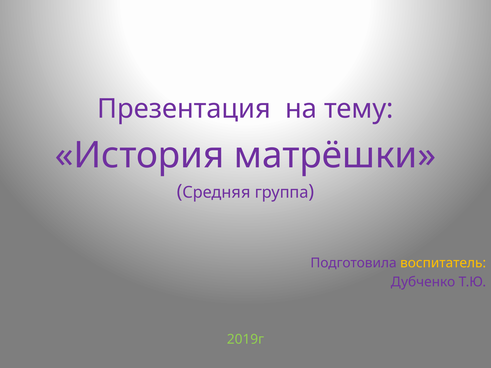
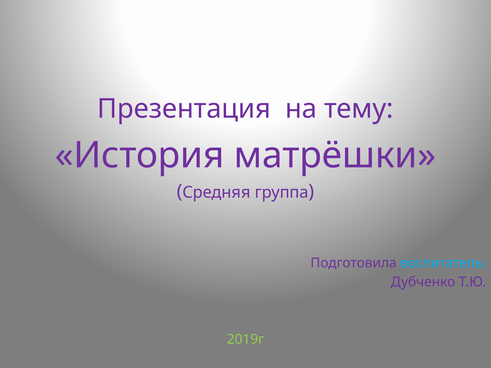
воспитатель colour: yellow -> light blue
